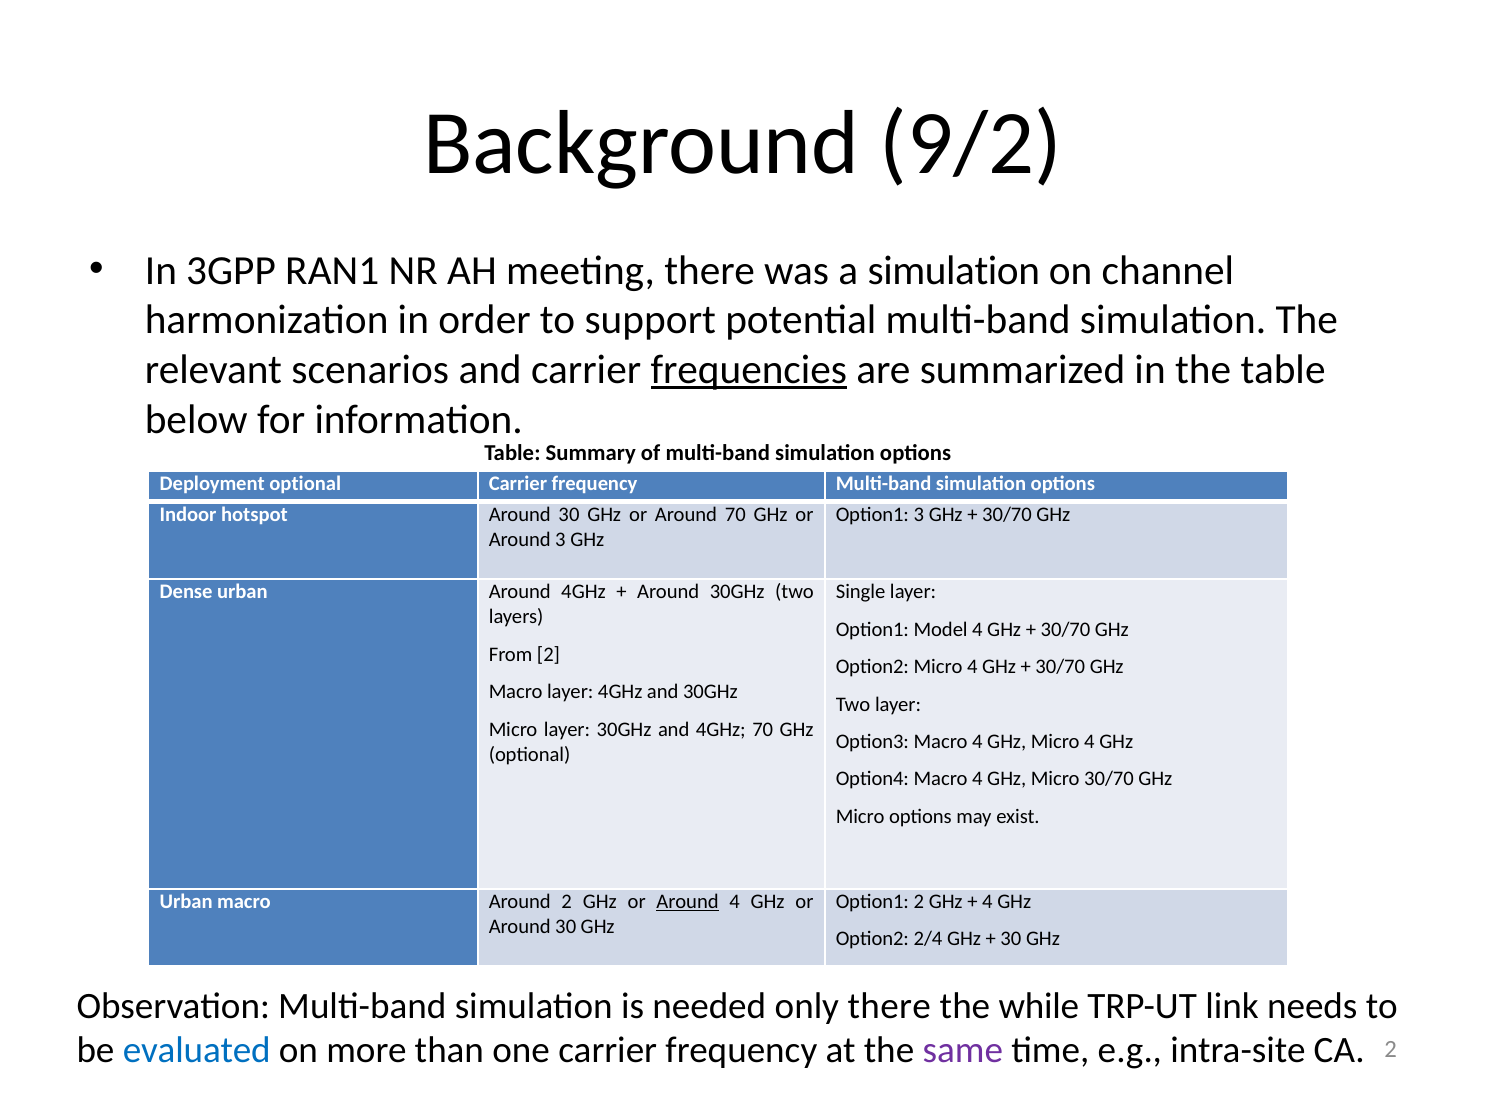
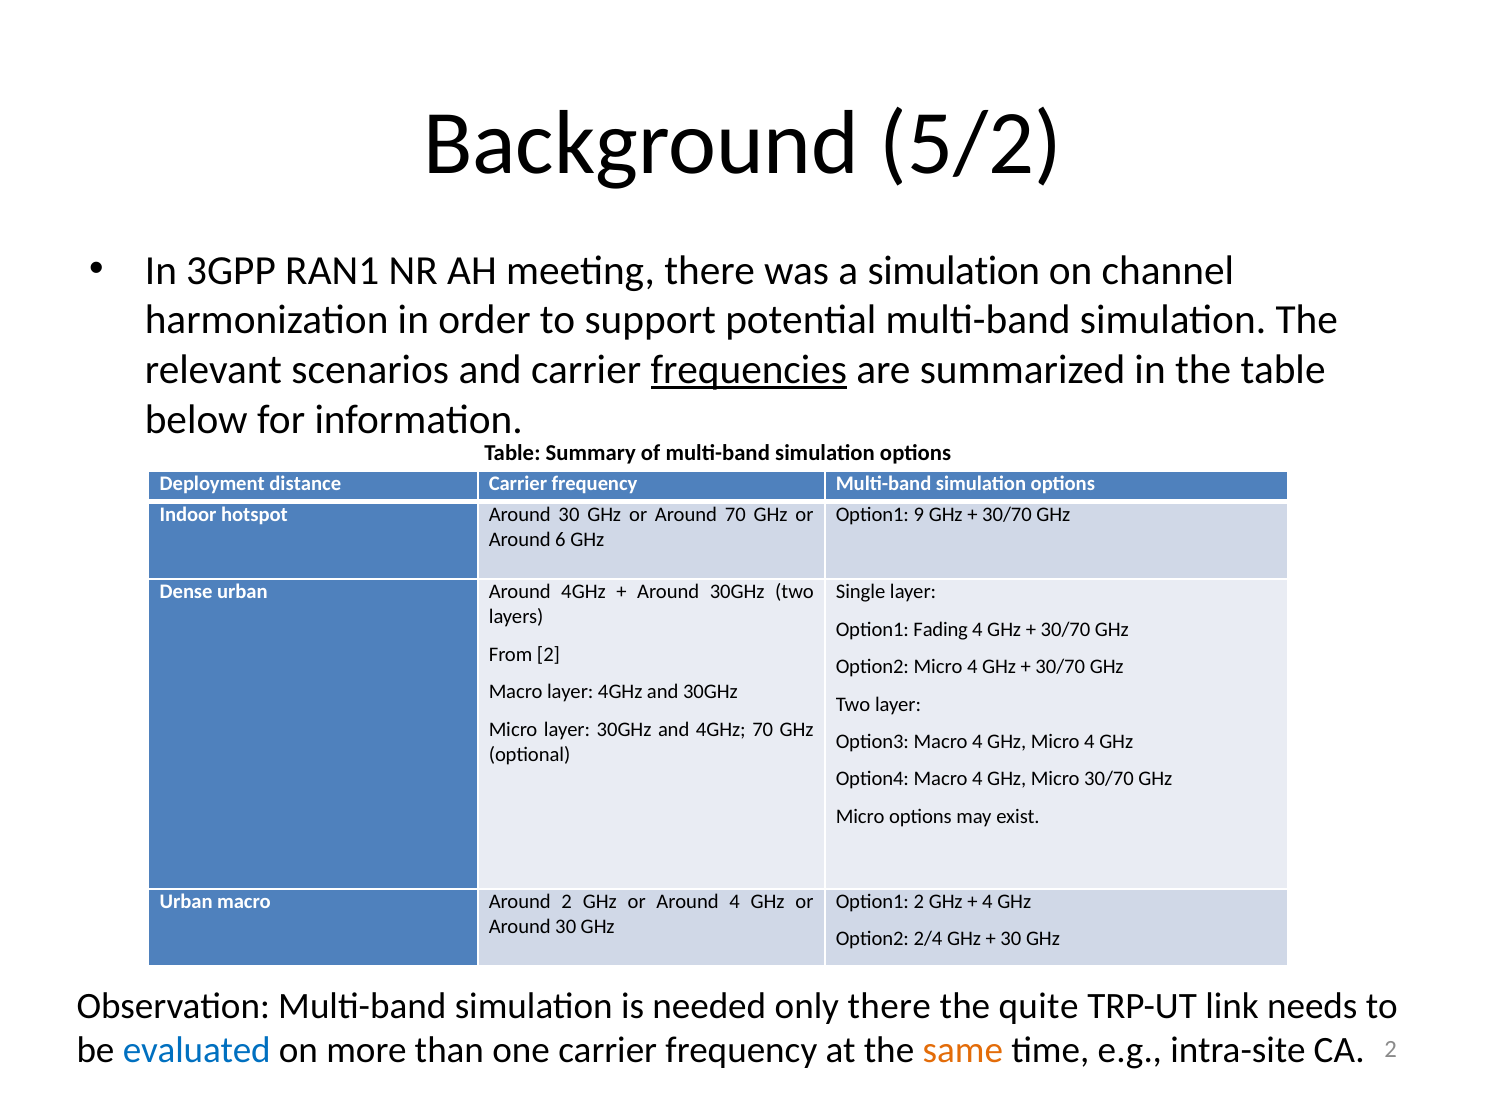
9/2: 9/2 -> 5/2
Deployment optional: optional -> distance
Option1 3: 3 -> 9
Around 3: 3 -> 6
Model: Model -> Fading
Around at (688, 901) underline: present -> none
while: while -> quite
same colour: purple -> orange
